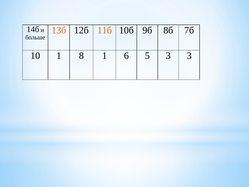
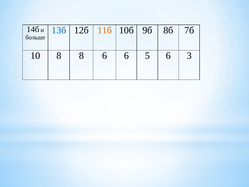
13б colour: orange -> blue
10 1: 1 -> 8
8 1: 1 -> 6
5 3: 3 -> 6
